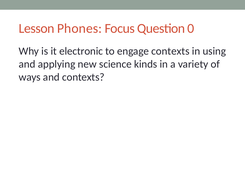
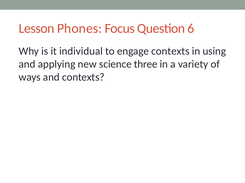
0: 0 -> 6
electronic: electronic -> individual
kinds: kinds -> three
